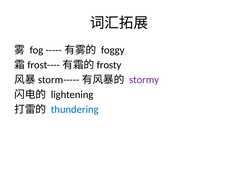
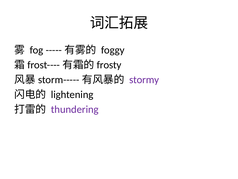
thundering colour: blue -> purple
